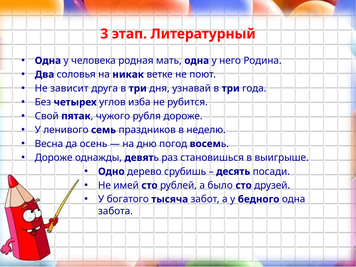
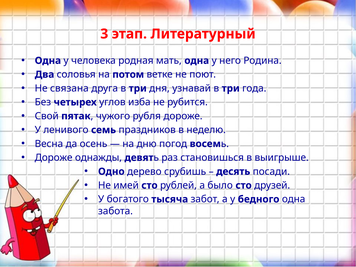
никак: никак -> потом
зависит: зависит -> связана
